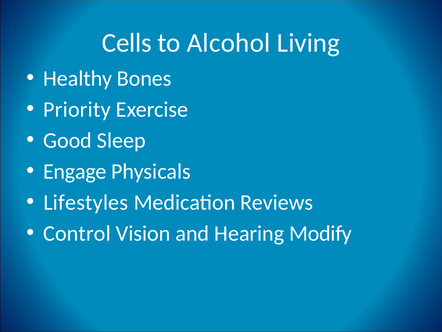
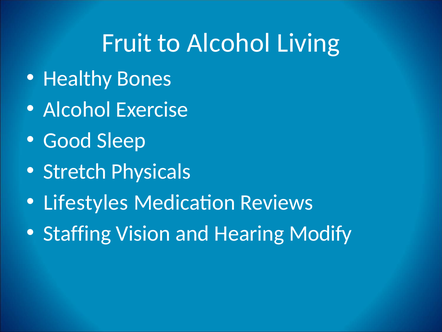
Cells: Cells -> Fruit
Priority at (77, 109): Priority -> Alcohol
Engage: Engage -> Stretch
Control: Control -> Staffing
